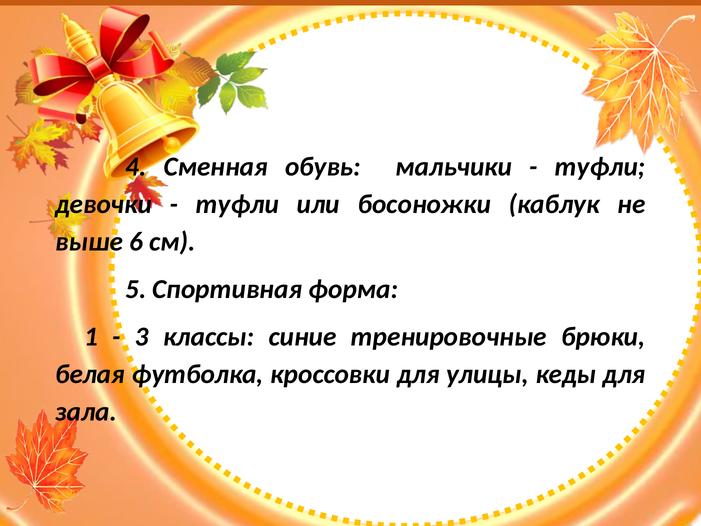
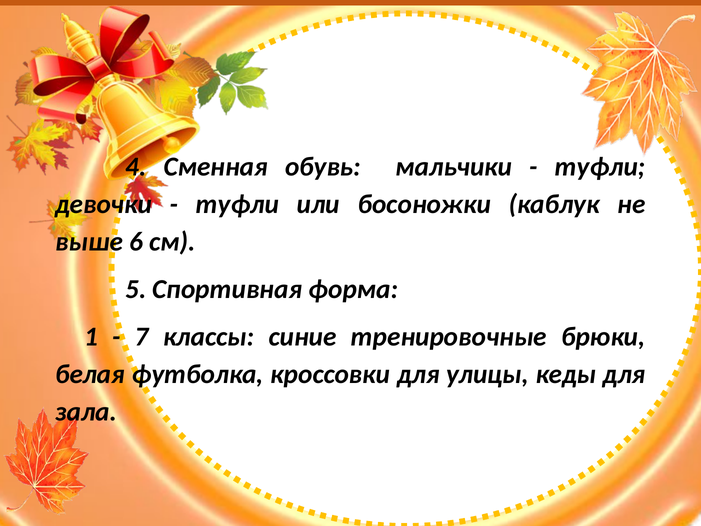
3: 3 -> 7
